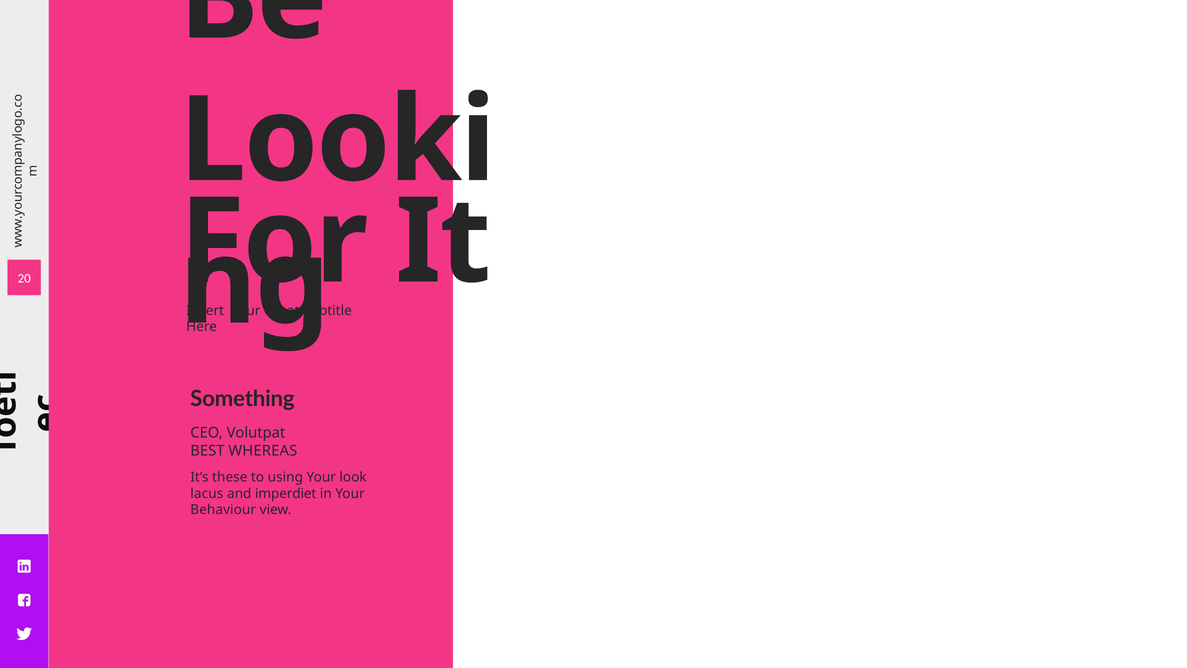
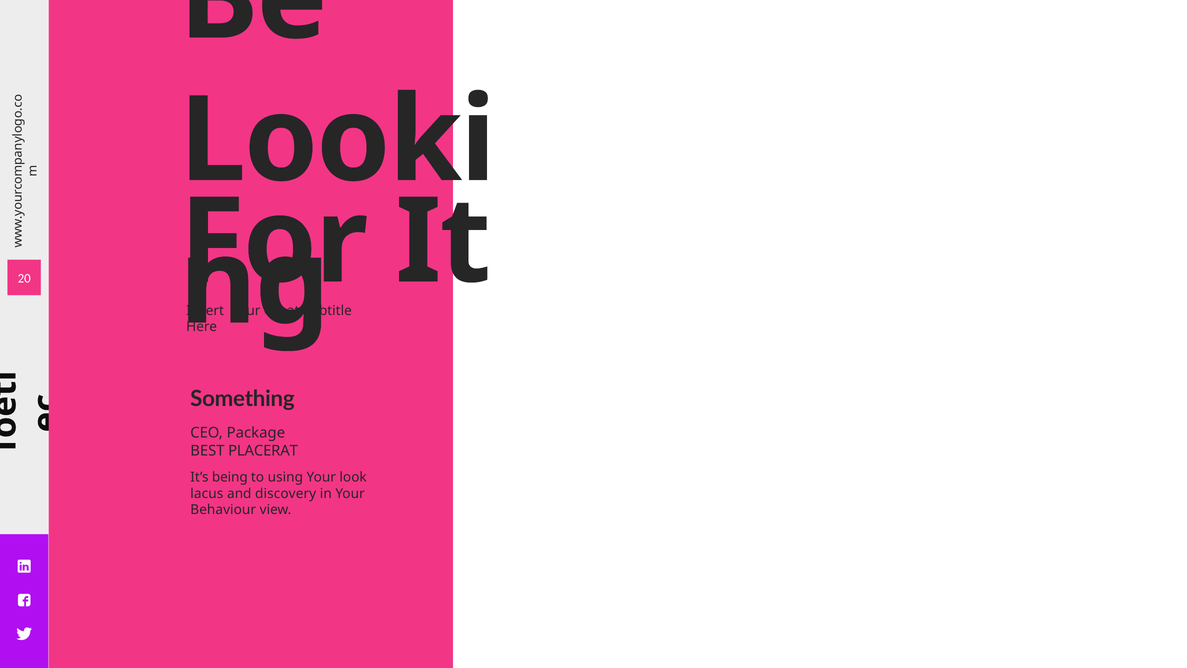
Volutpat: Volutpat -> Package
WHEREAS: WHEREAS -> PLACERAT
these: these -> being
imperdiet: imperdiet -> discovery
